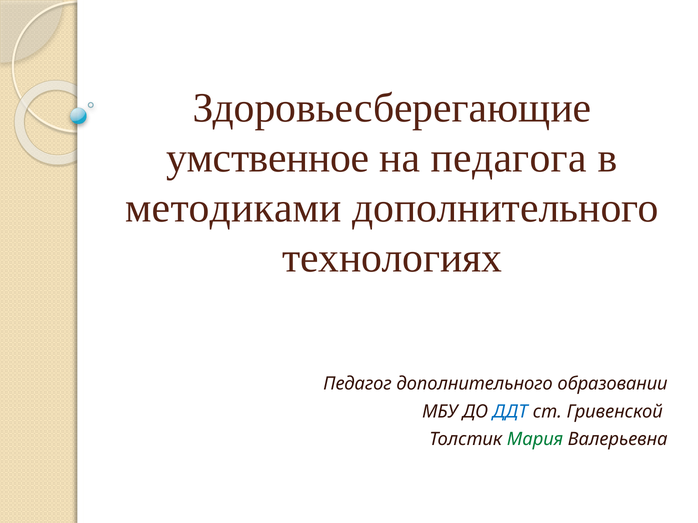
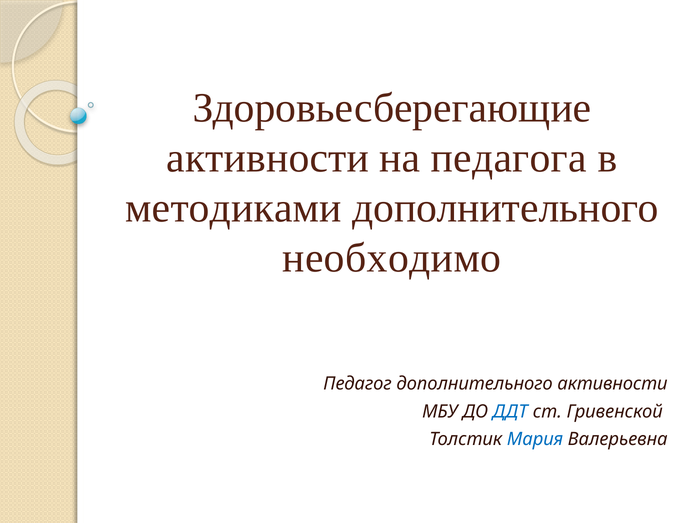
умственное at (268, 158): умственное -> активности
технологиях: технологиях -> необходимо
дополнительного образовании: образовании -> активности
Мария colour: green -> blue
